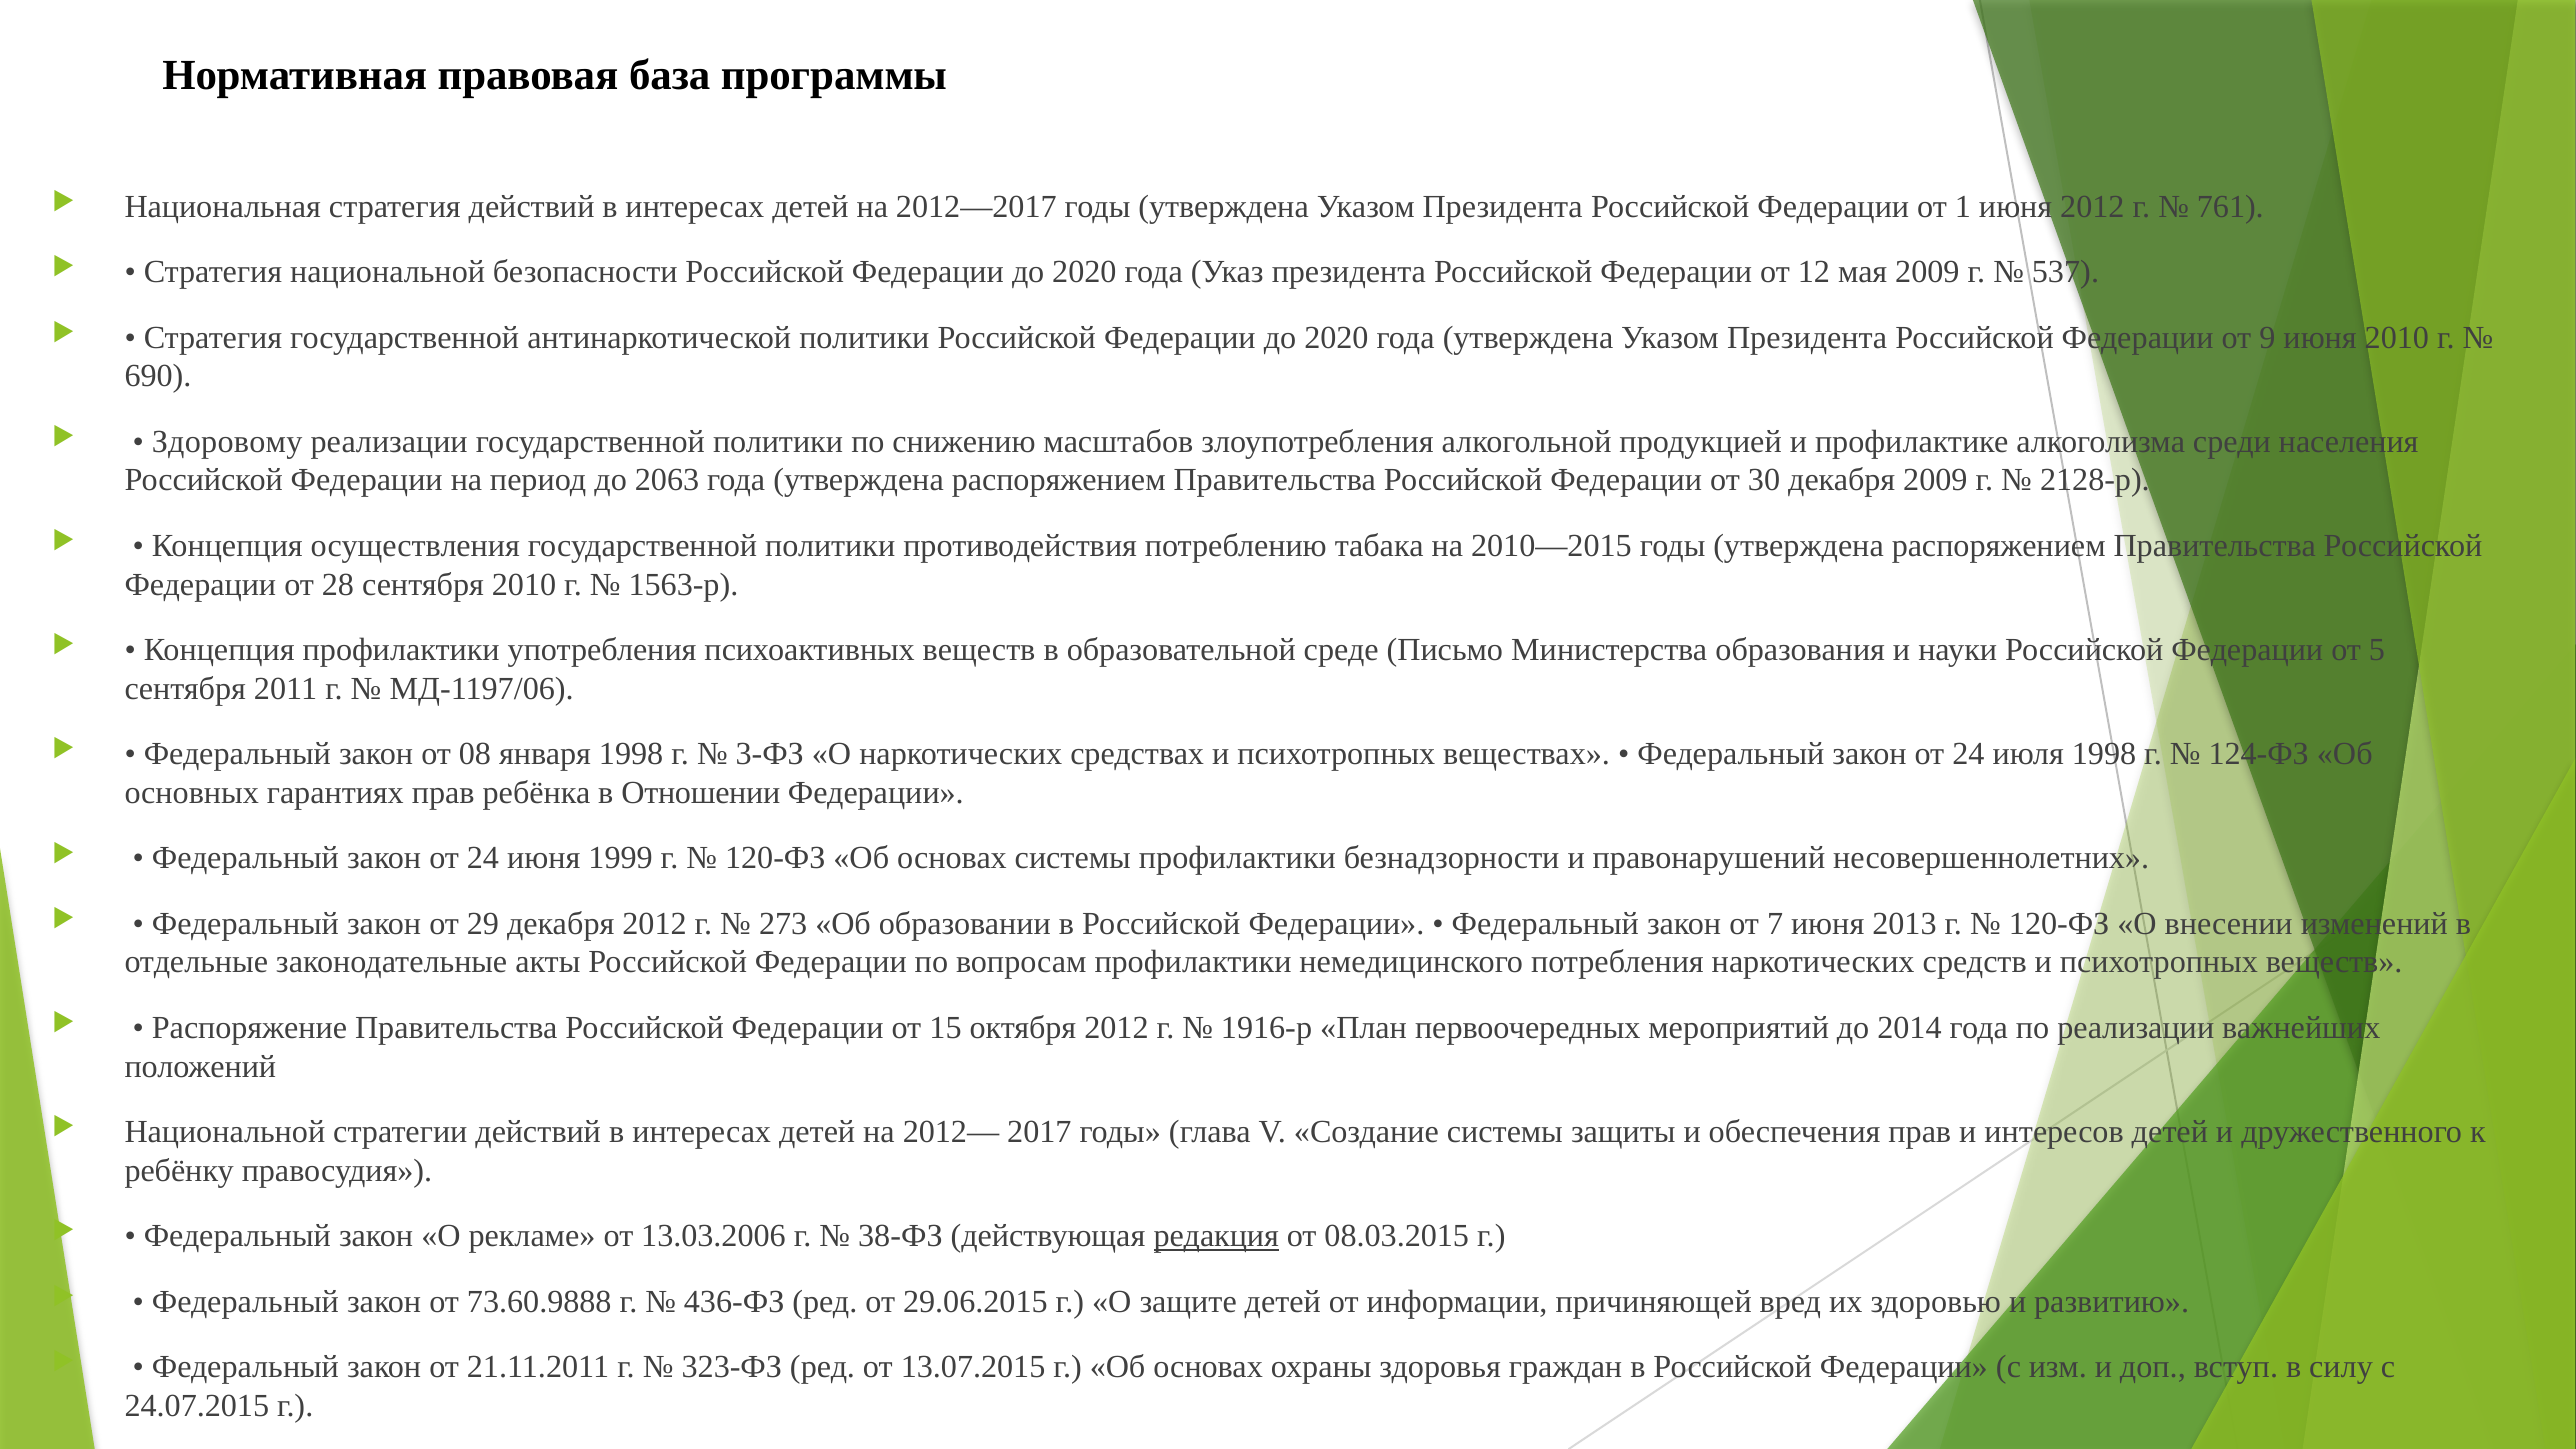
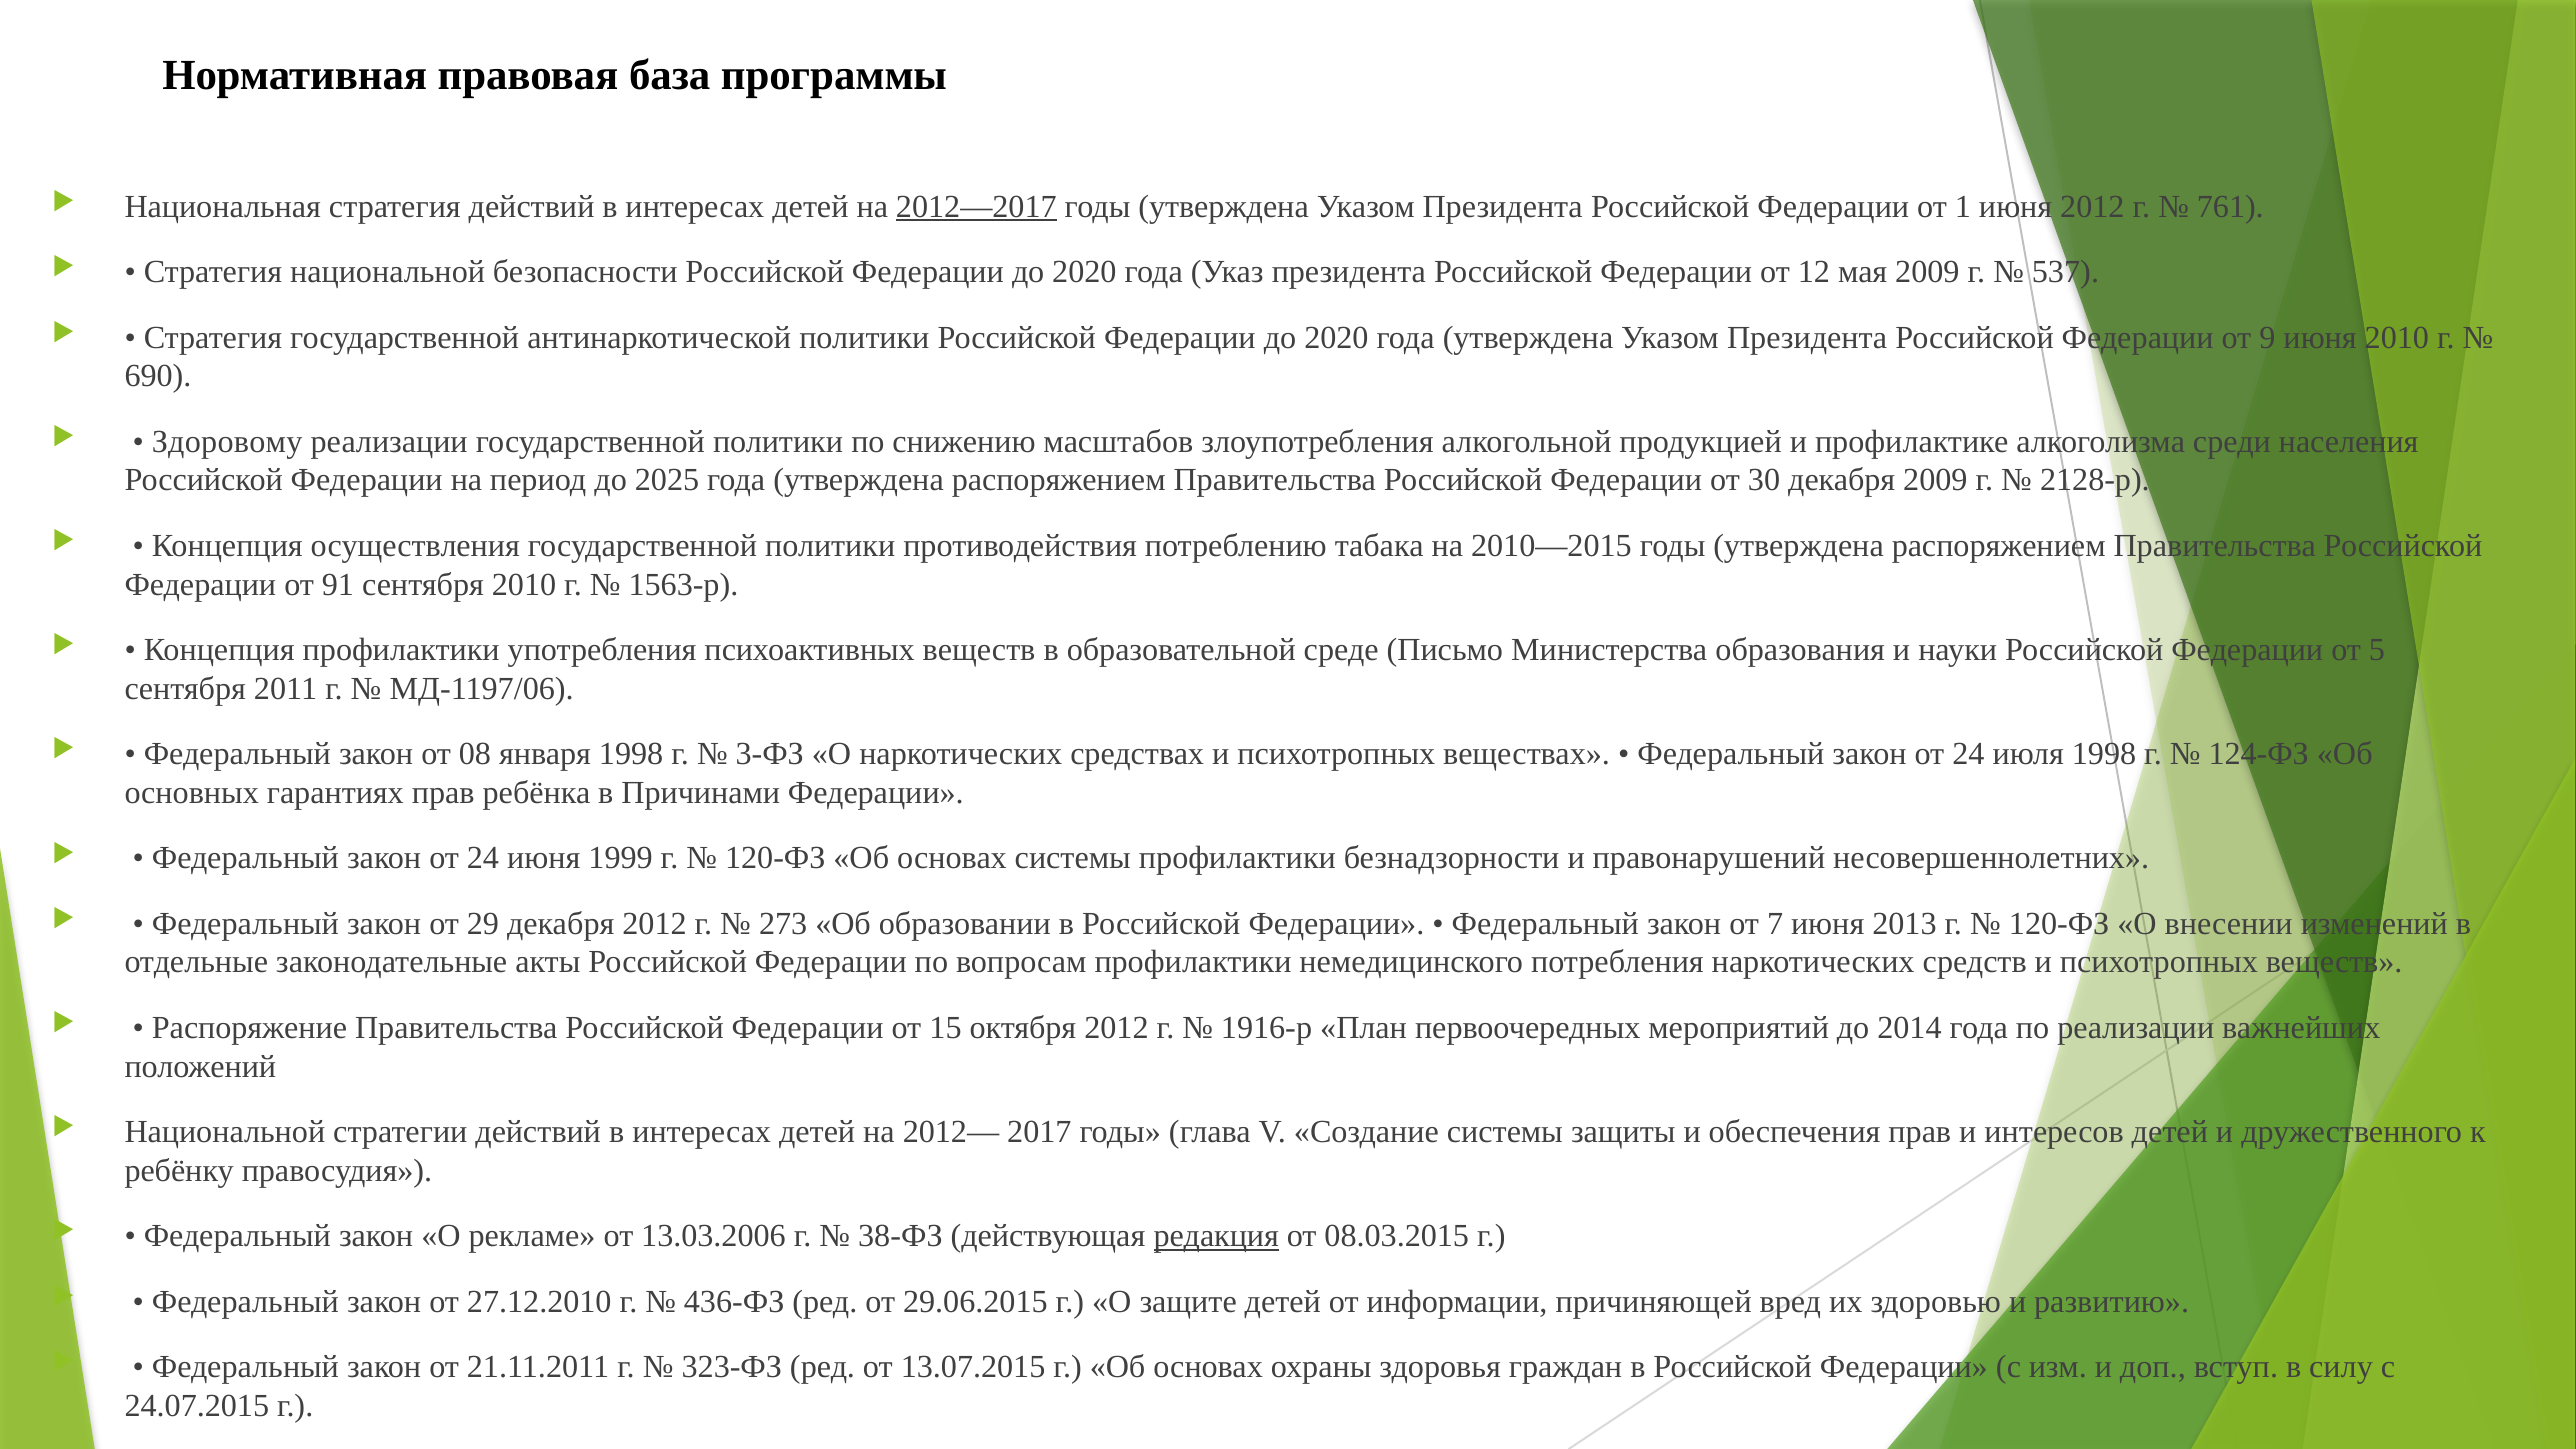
2012—2017 underline: none -> present
2063: 2063 -> 2025
28: 28 -> 91
Отношении: Отношении -> Причинами
73.60.9888: 73.60.9888 -> 27.12.2010
